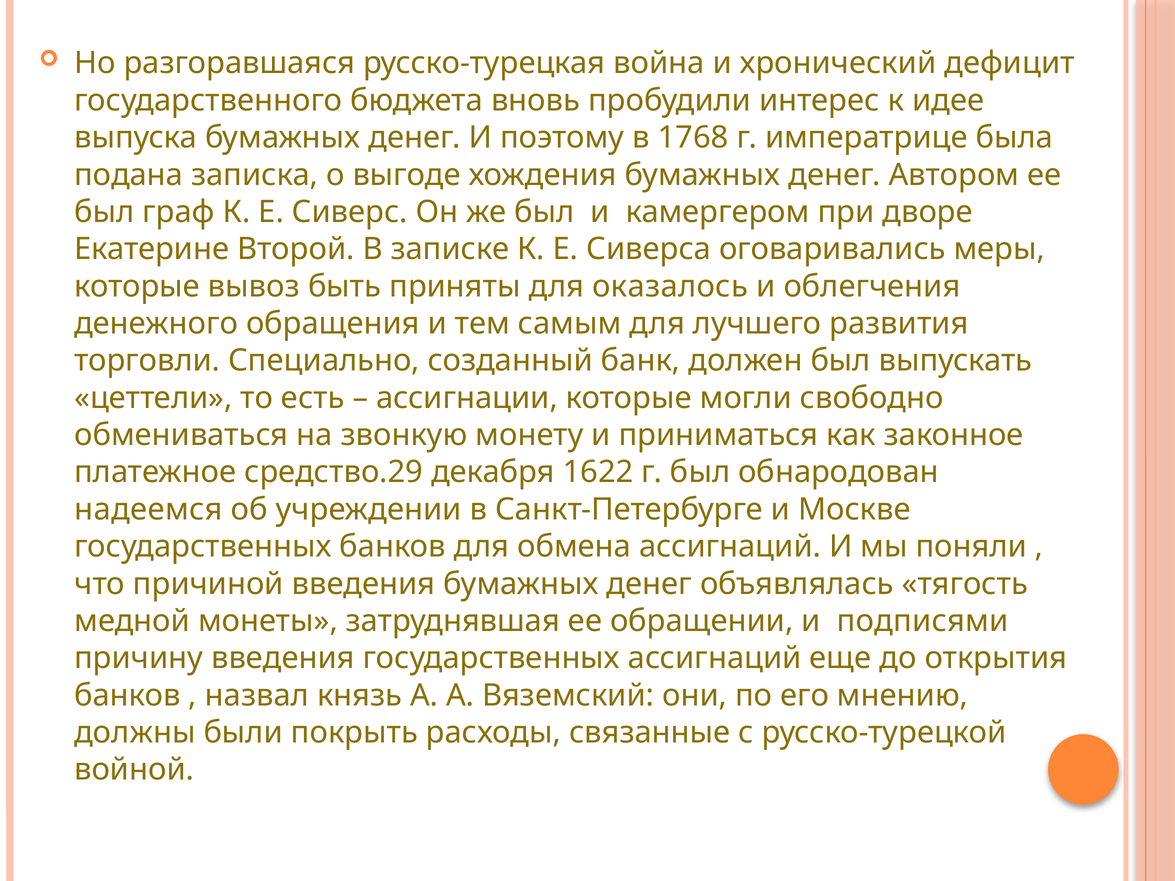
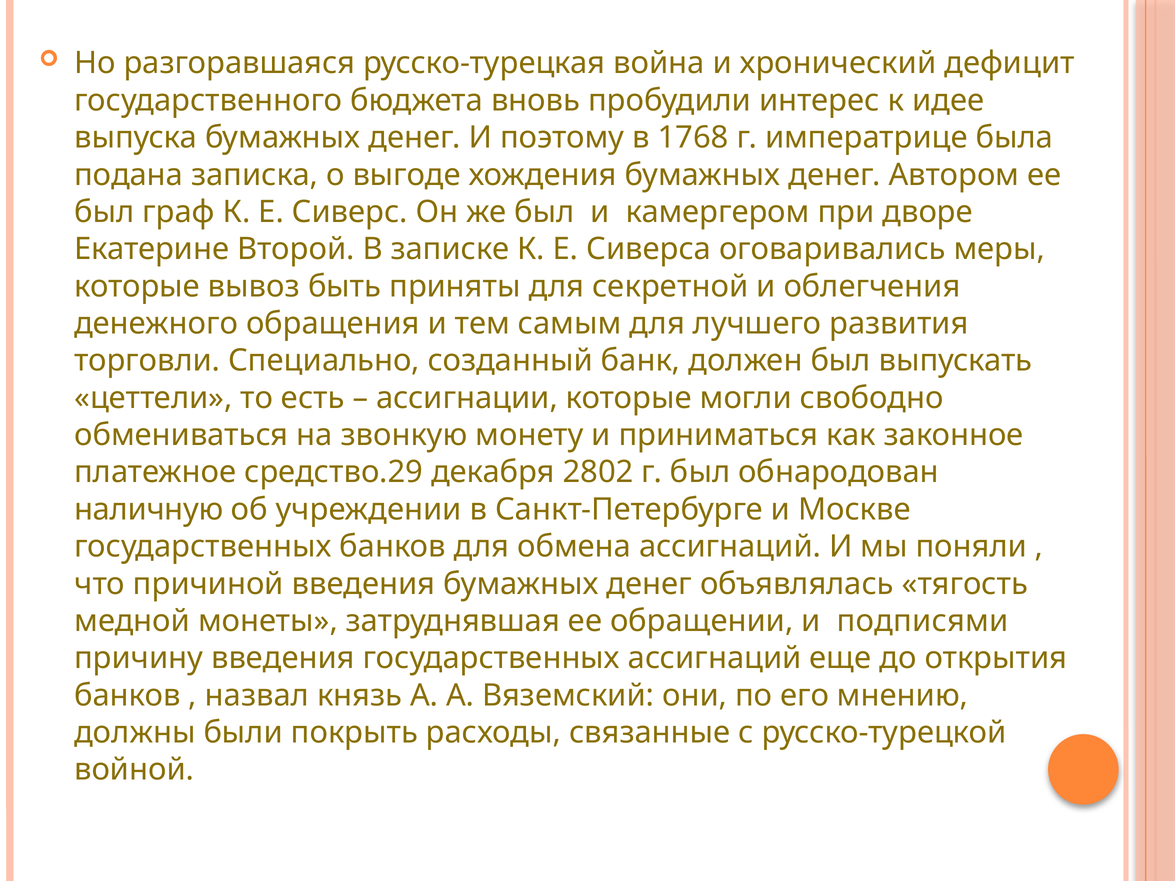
оказалось: оказалось -> секретной
1622: 1622 -> 2802
надеемся: надеемся -> наличную
